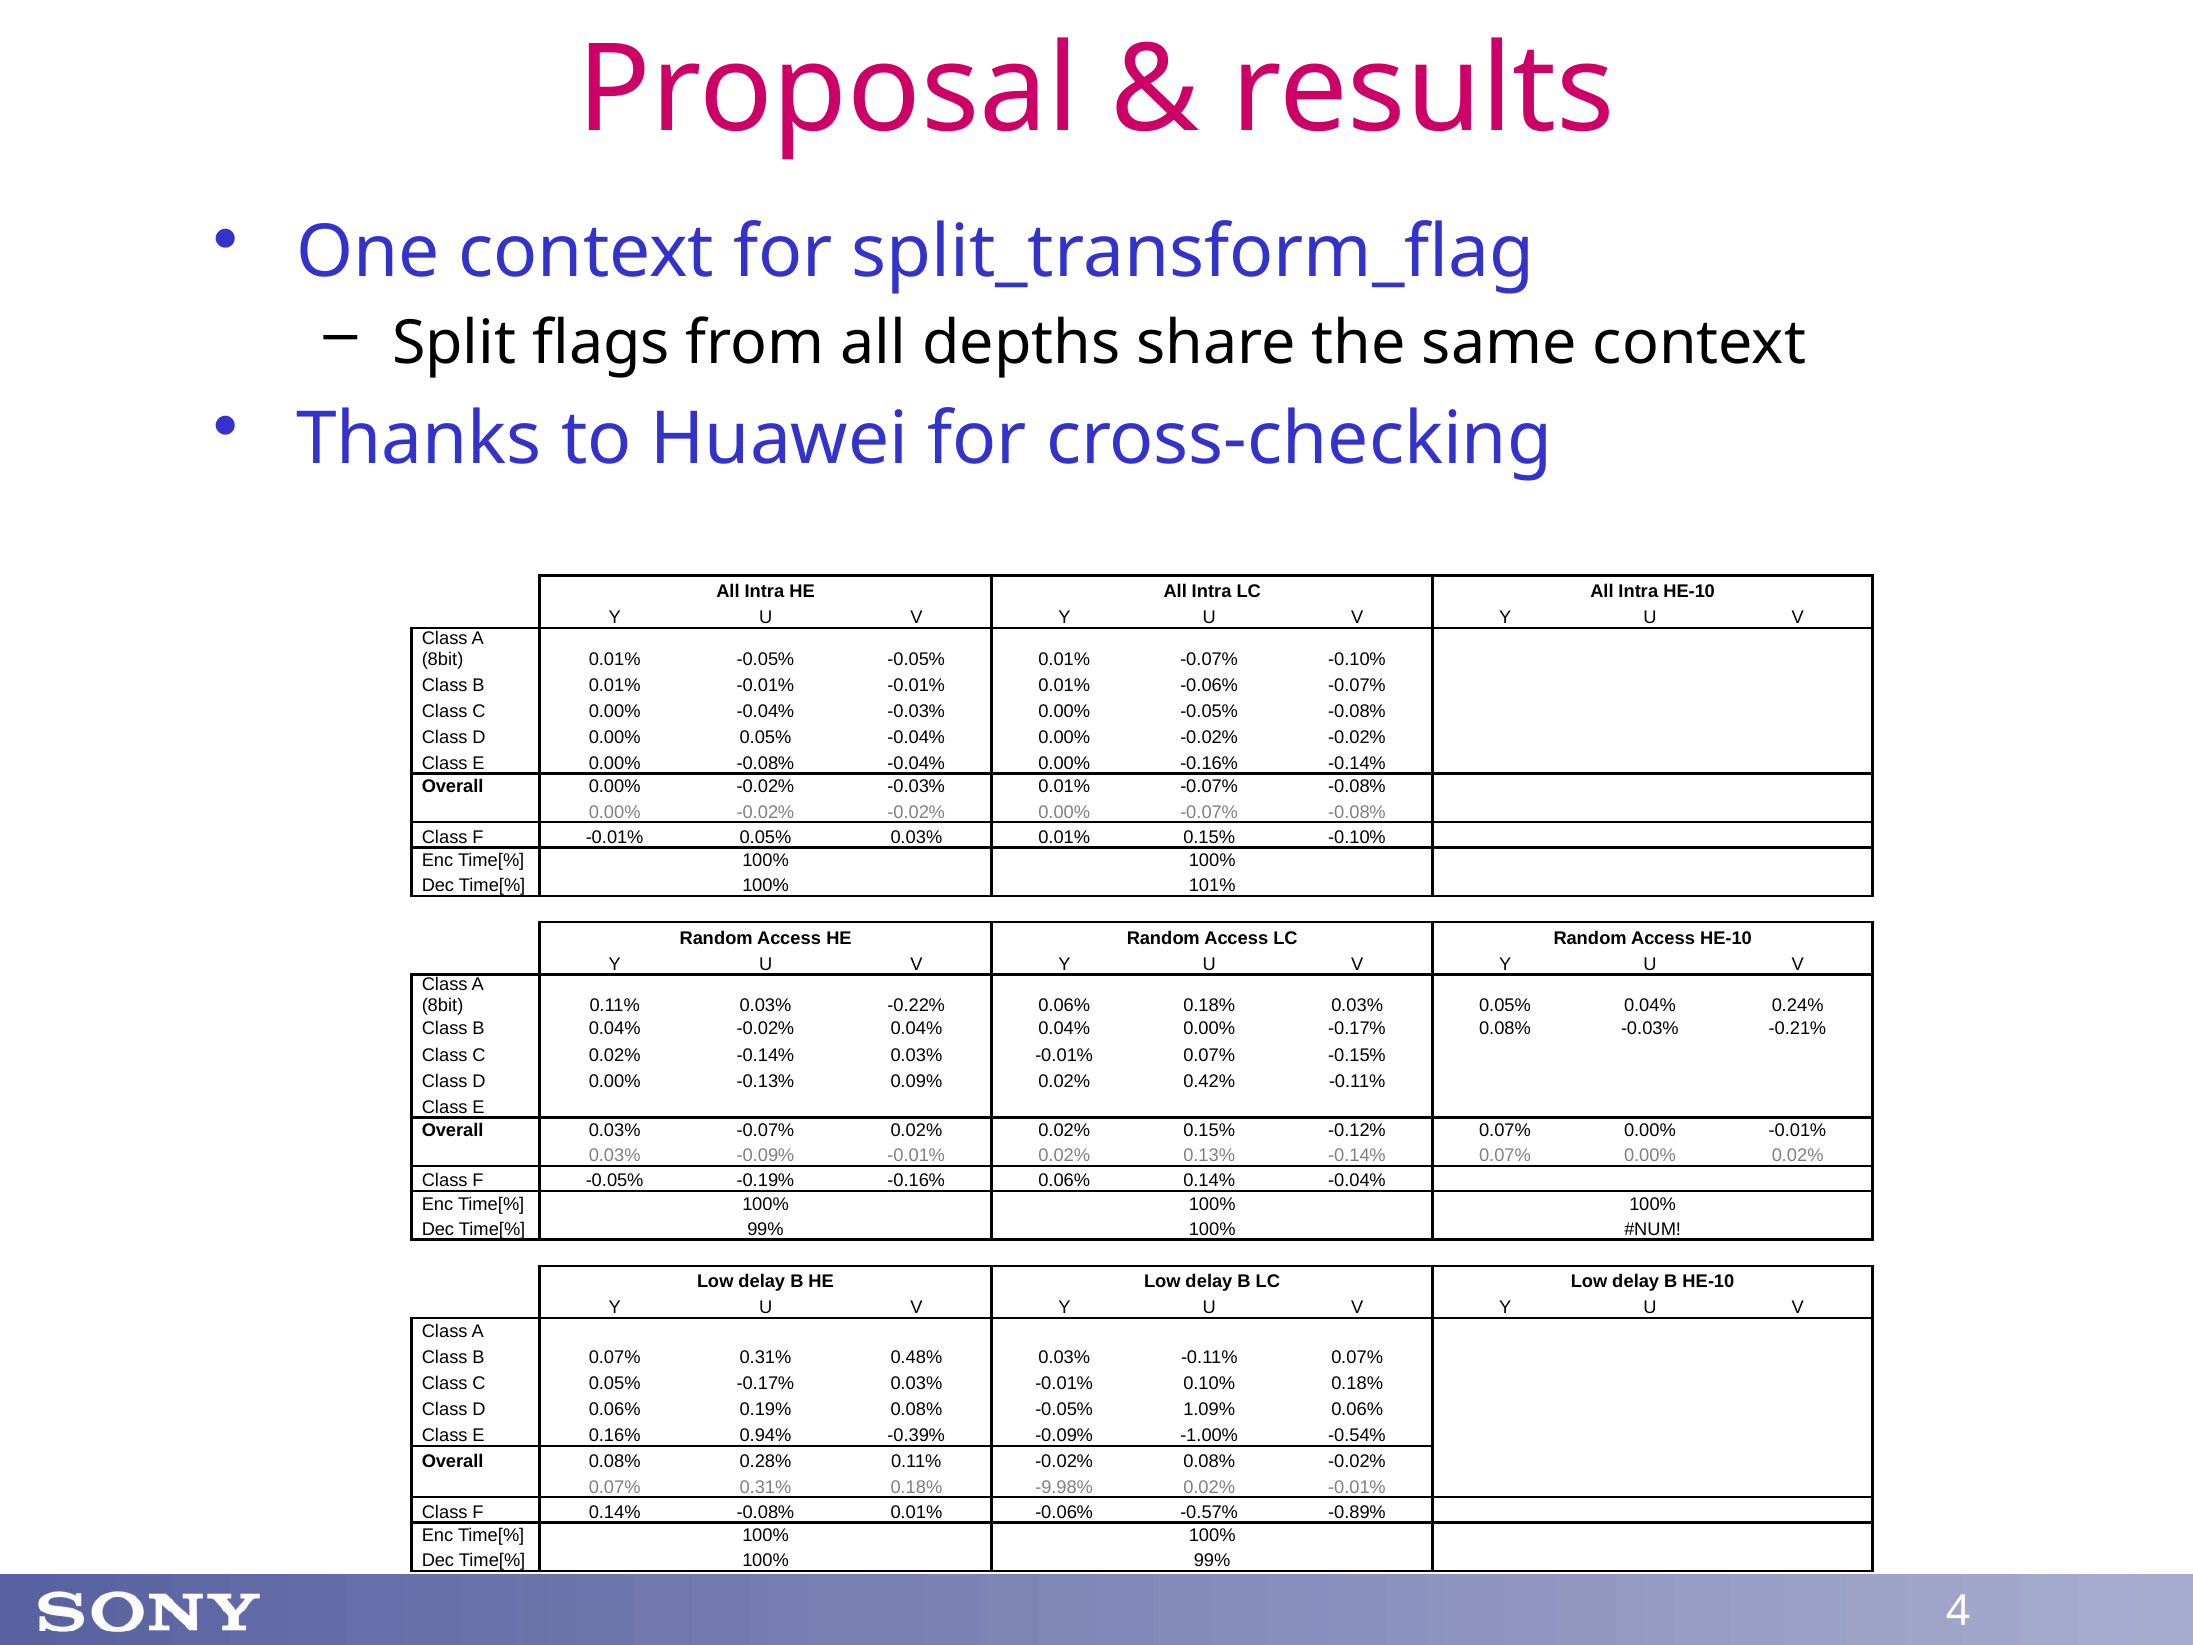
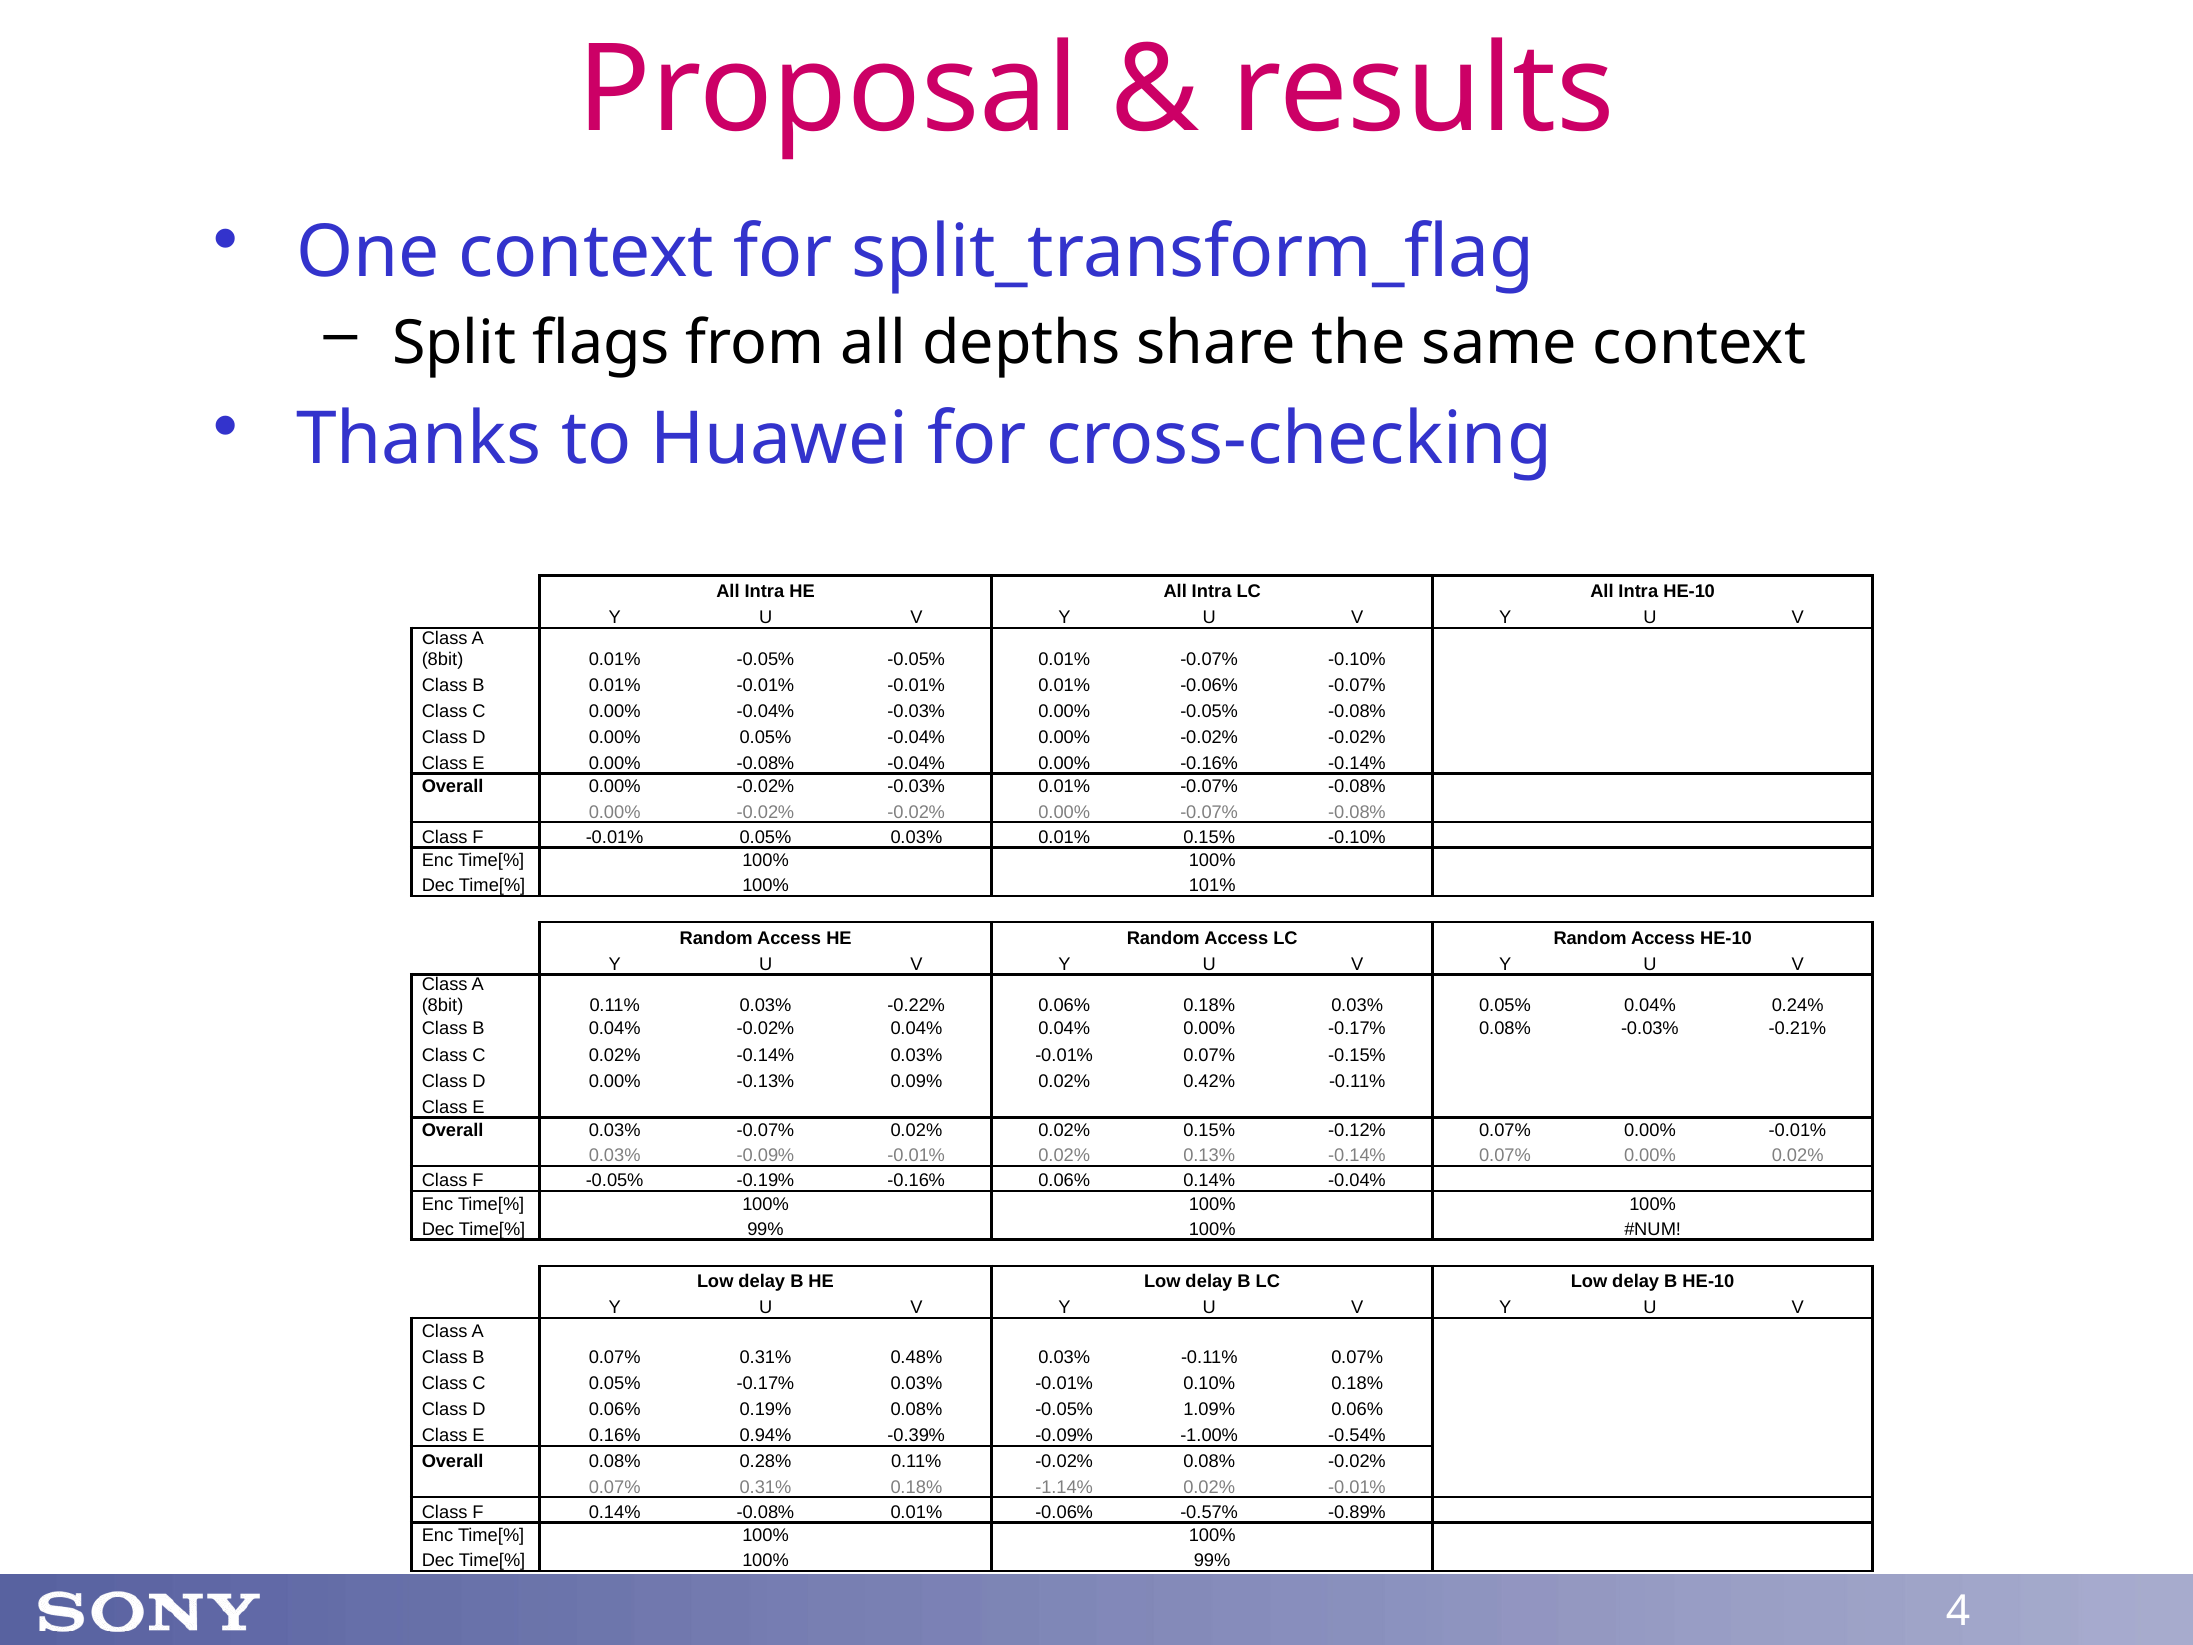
-9.98%: -9.98% -> -1.14%
